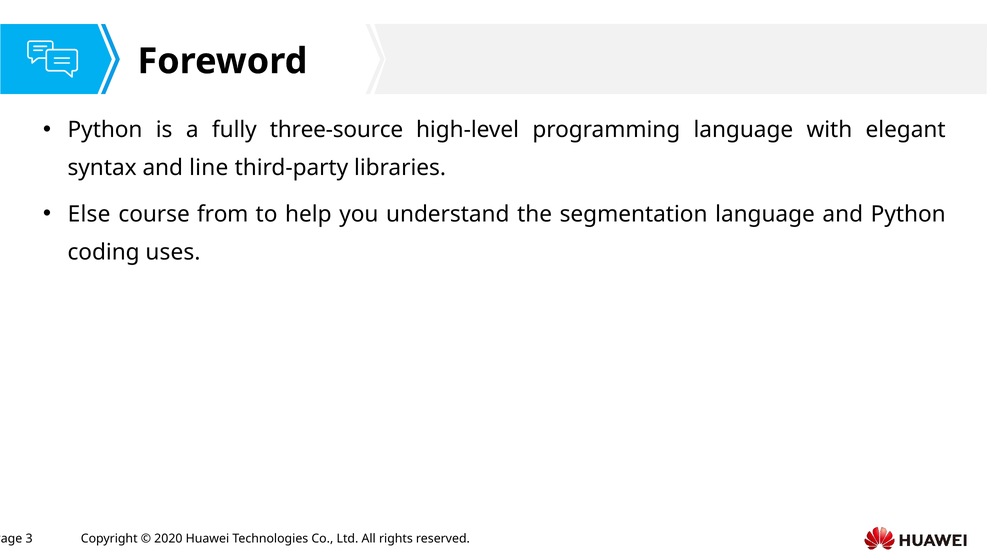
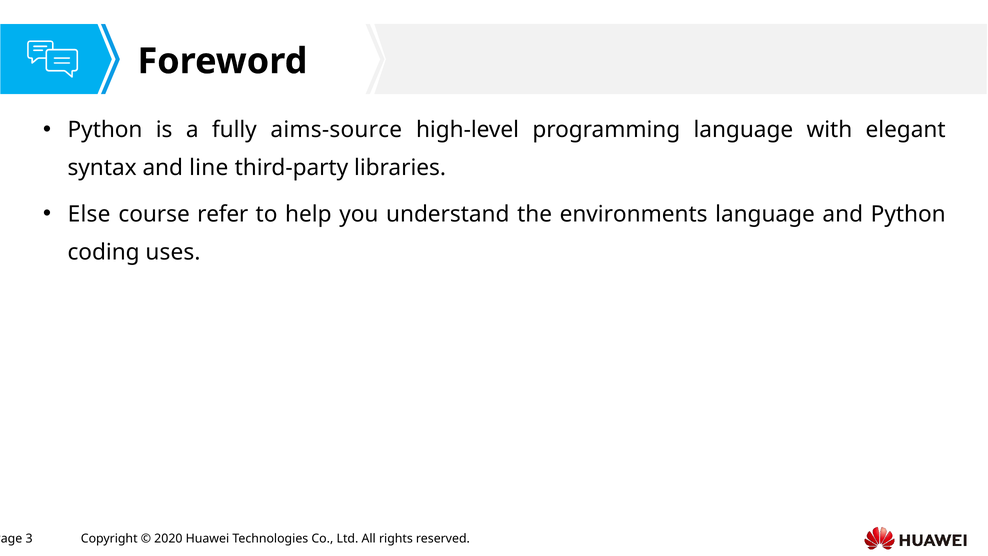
three-source: three-source -> aims-source
from: from -> refer
segmentation: segmentation -> environments
